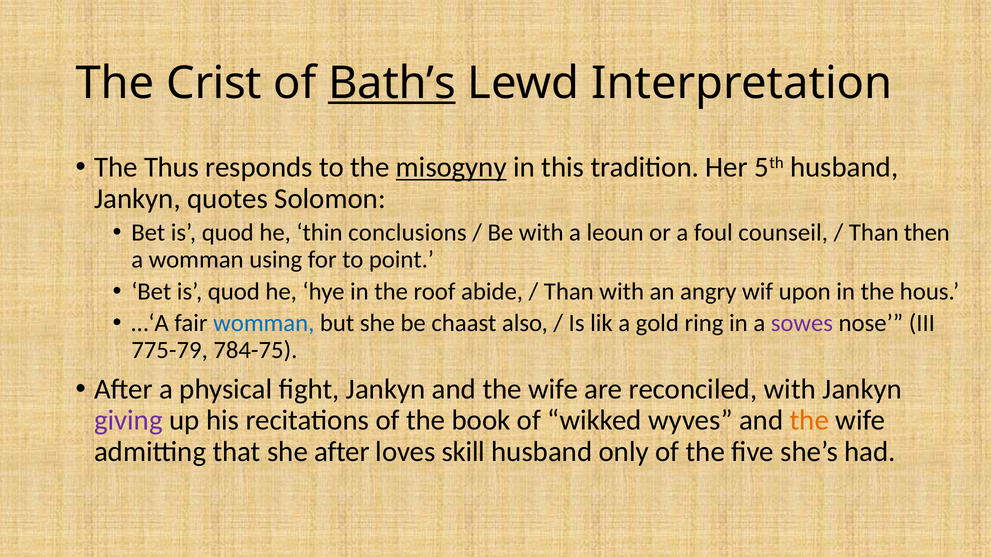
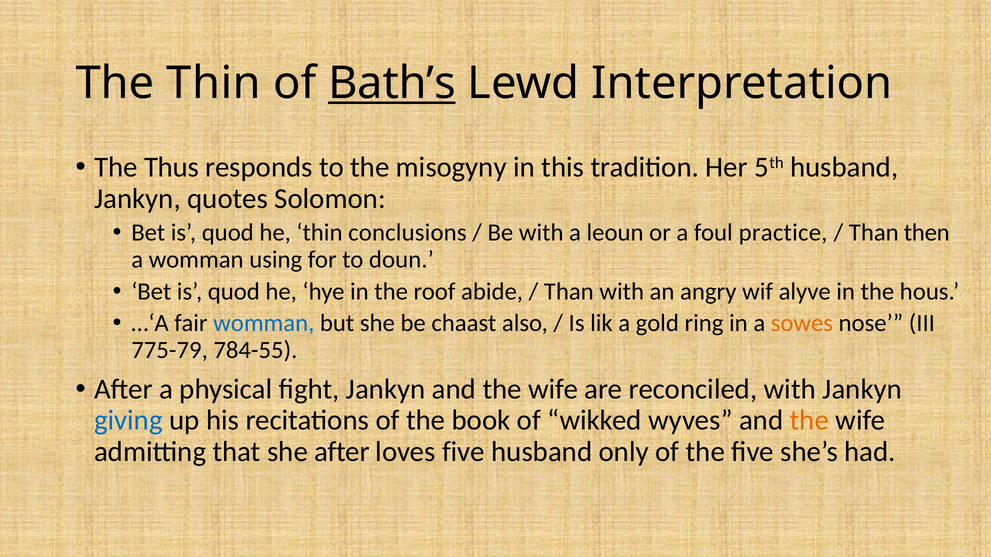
The Crist: Crist -> Thin
misogyny underline: present -> none
counseil: counseil -> practice
point: point -> doun
upon: upon -> alyve
sowes colour: purple -> orange
784-75: 784-75 -> 784-55
giving colour: purple -> blue
loves skill: skill -> five
